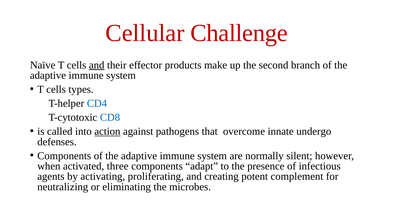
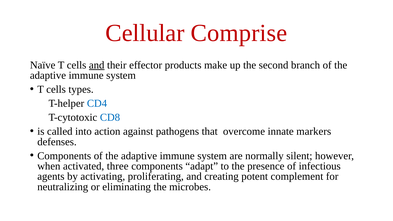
Challenge: Challenge -> Comprise
action underline: present -> none
undergo: undergo -> markers
